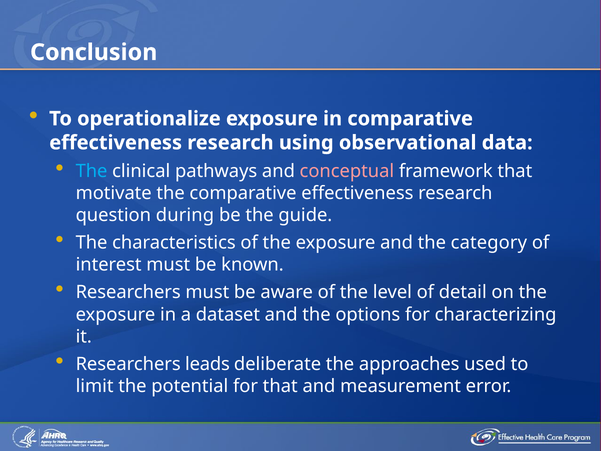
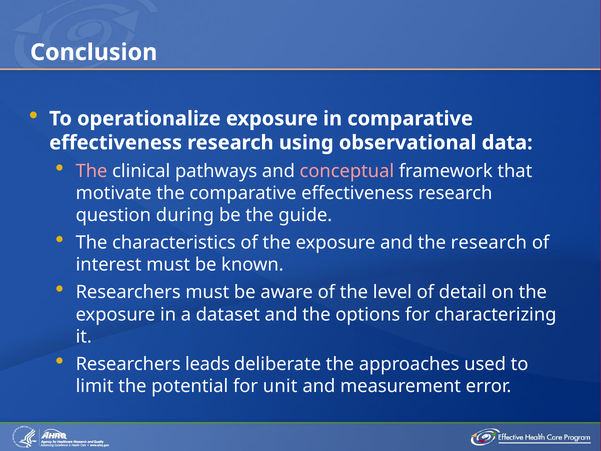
The at (92, 171) colour: light blue -> pink
the category: category -> research
for that: that -> unit
